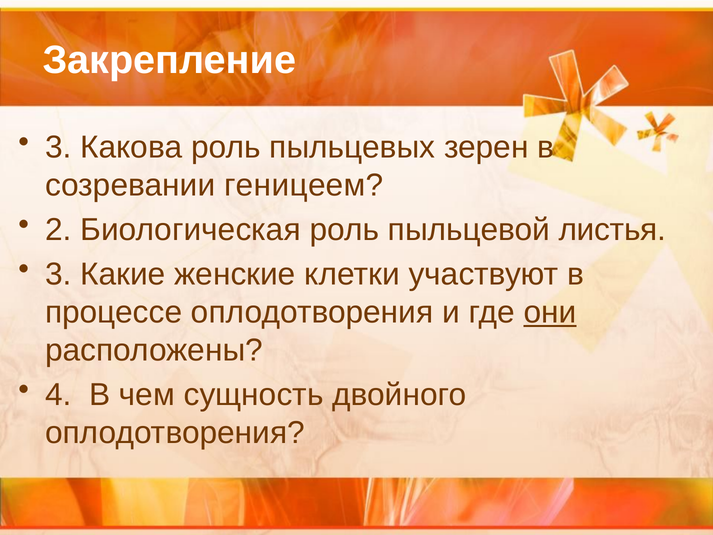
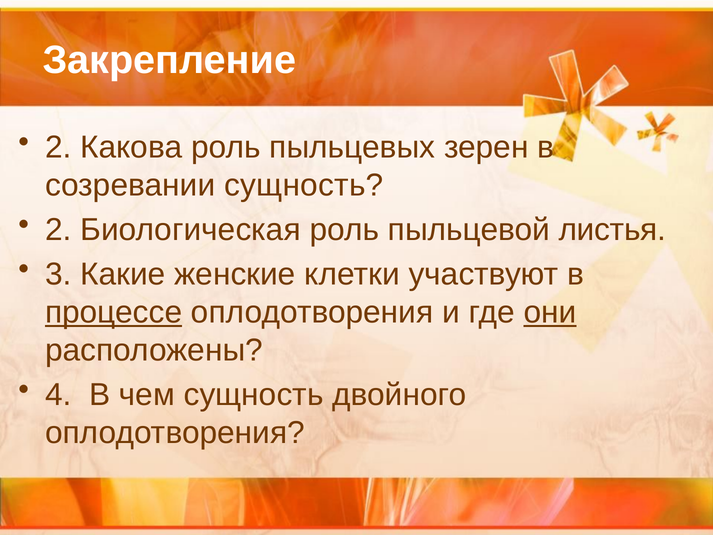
3 at (58, 147): 3 -> 2
созревании геницеем: геницеем -> сущность
процессе underline: none -> present
